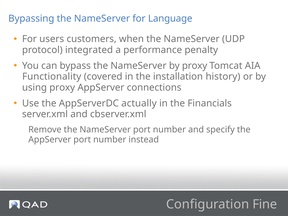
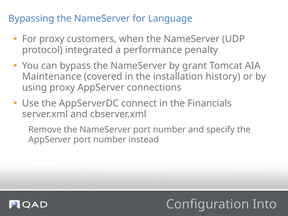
For users: users -> proxy
by proxy: proxy -> grant
Functionality: Functionality -> Maintenance
actually: actually -> connect
Fine: Fine -> Into
